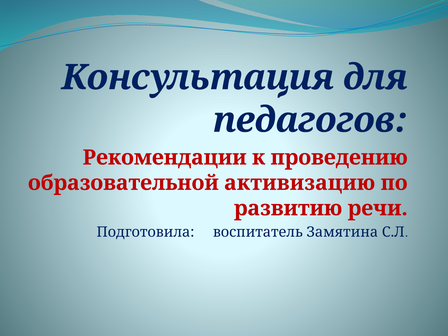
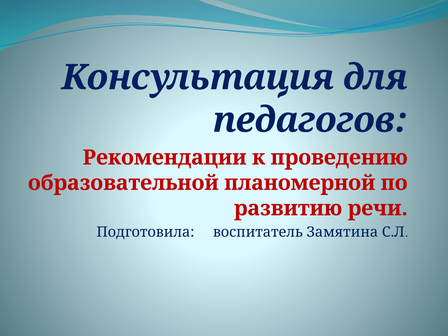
активизацию: активизацию -> планомерной
